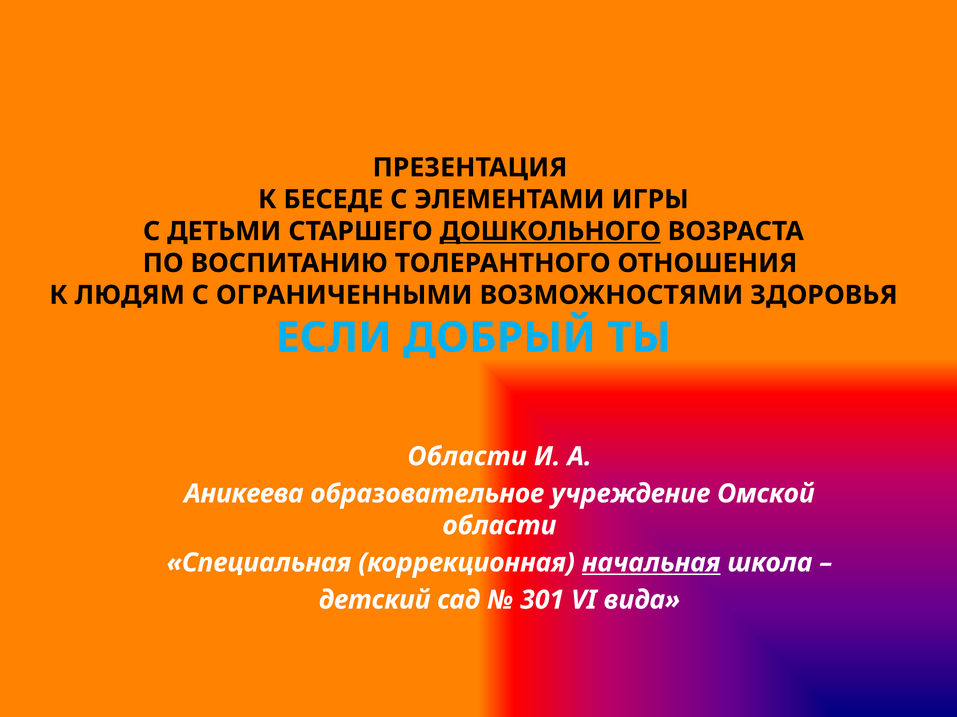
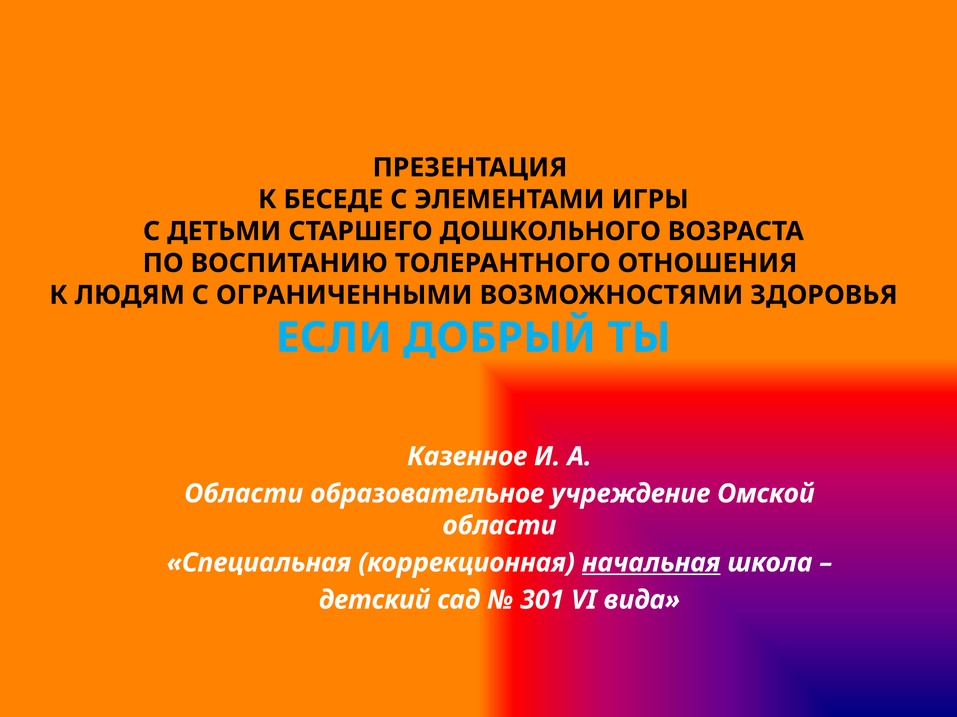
ДОШКОЛЬНОГО underline: present -> none
Области at (467, 457): Области -> Казенное
Аникеева at (244, 494): Аникеева -> Области
